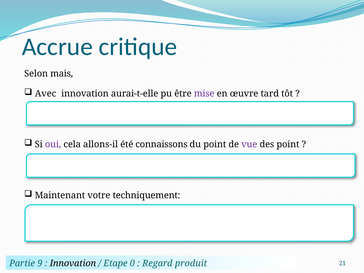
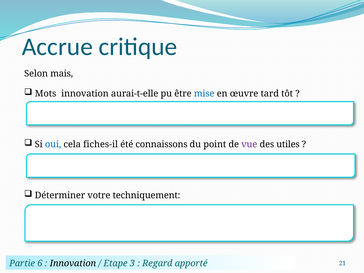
Avec: Avec -> Mots
mise colour: purple -> blue
oui colour: purple -> blue
allons-il: allons-il -> fiches-il
des point: point -> utiles
Maintenant: Maintenant -> Déterminer
9: 9 -> 6
0: 0 -> 3
produit: produit -> apporté
